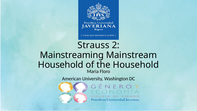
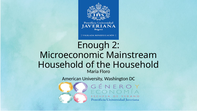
Strauss: Strauss -> Enough
Mainstreaming: Mainstreaming -> Microeconomic
